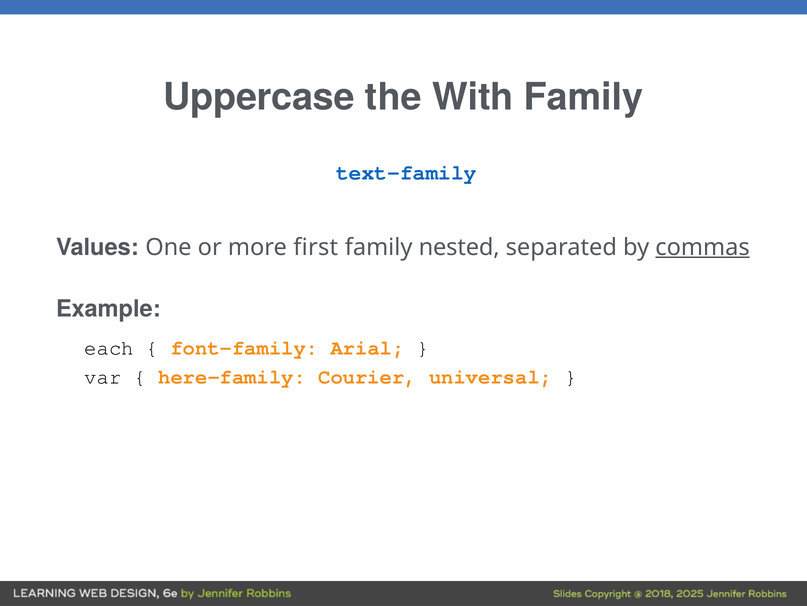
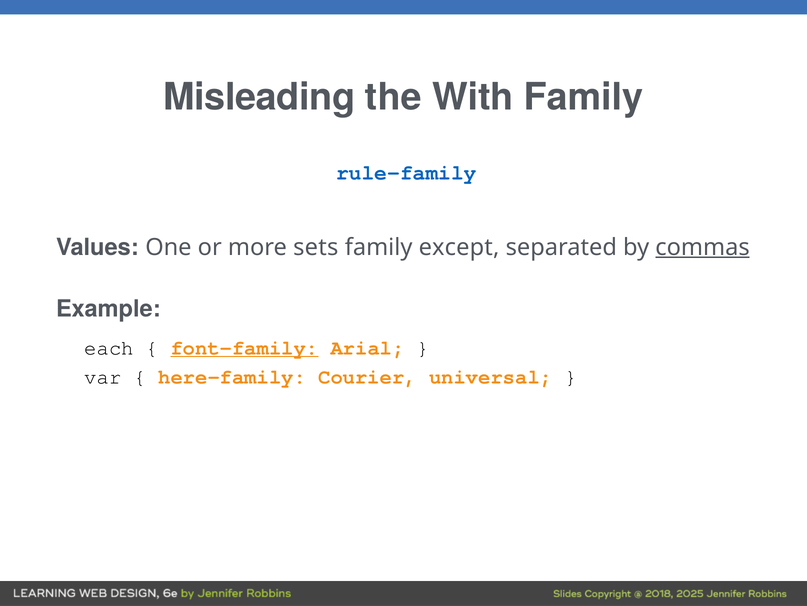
Uppercase: Uppercase -> Misleading
text-family: text-family -> rule-family
first: first -> sets
nested: nested -> except
font-family underline: none -> present
